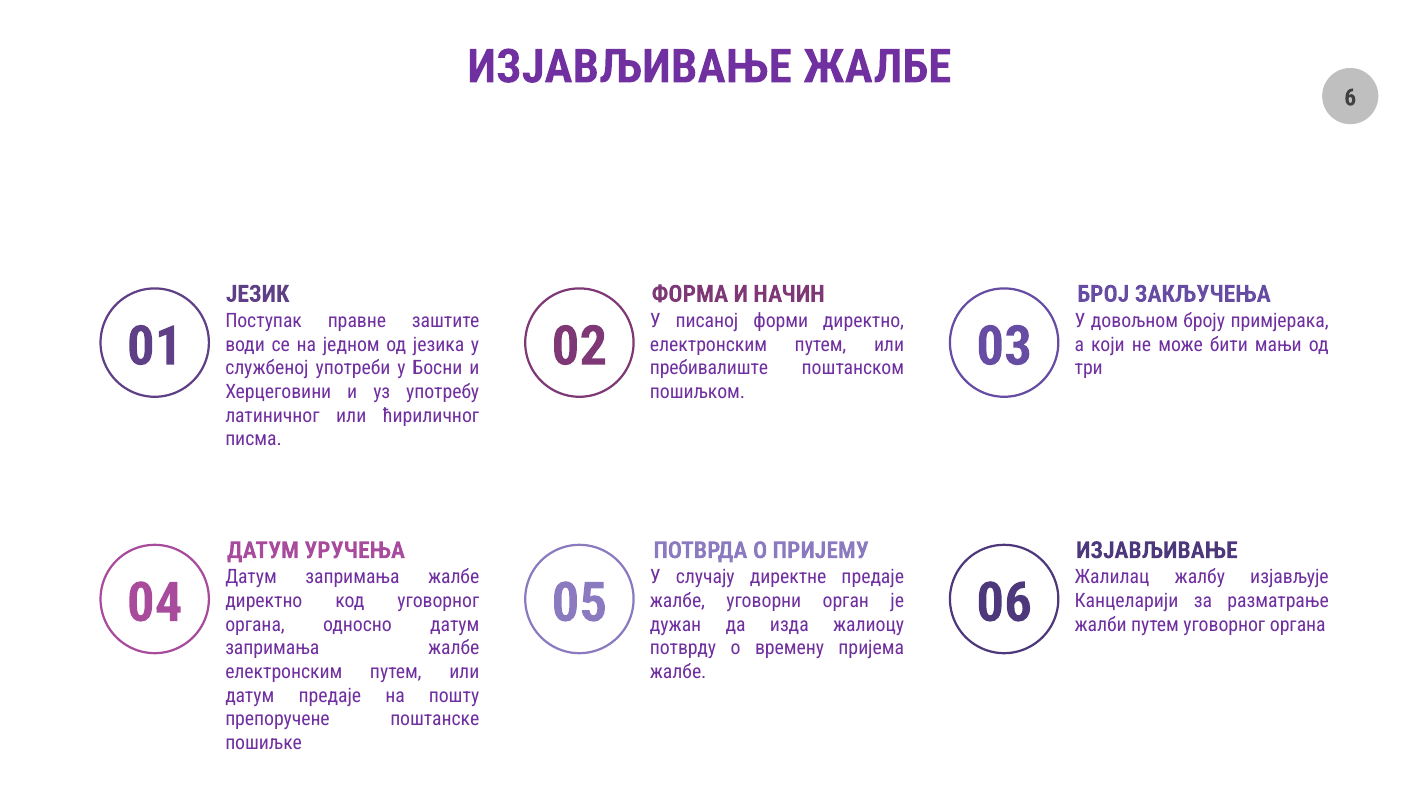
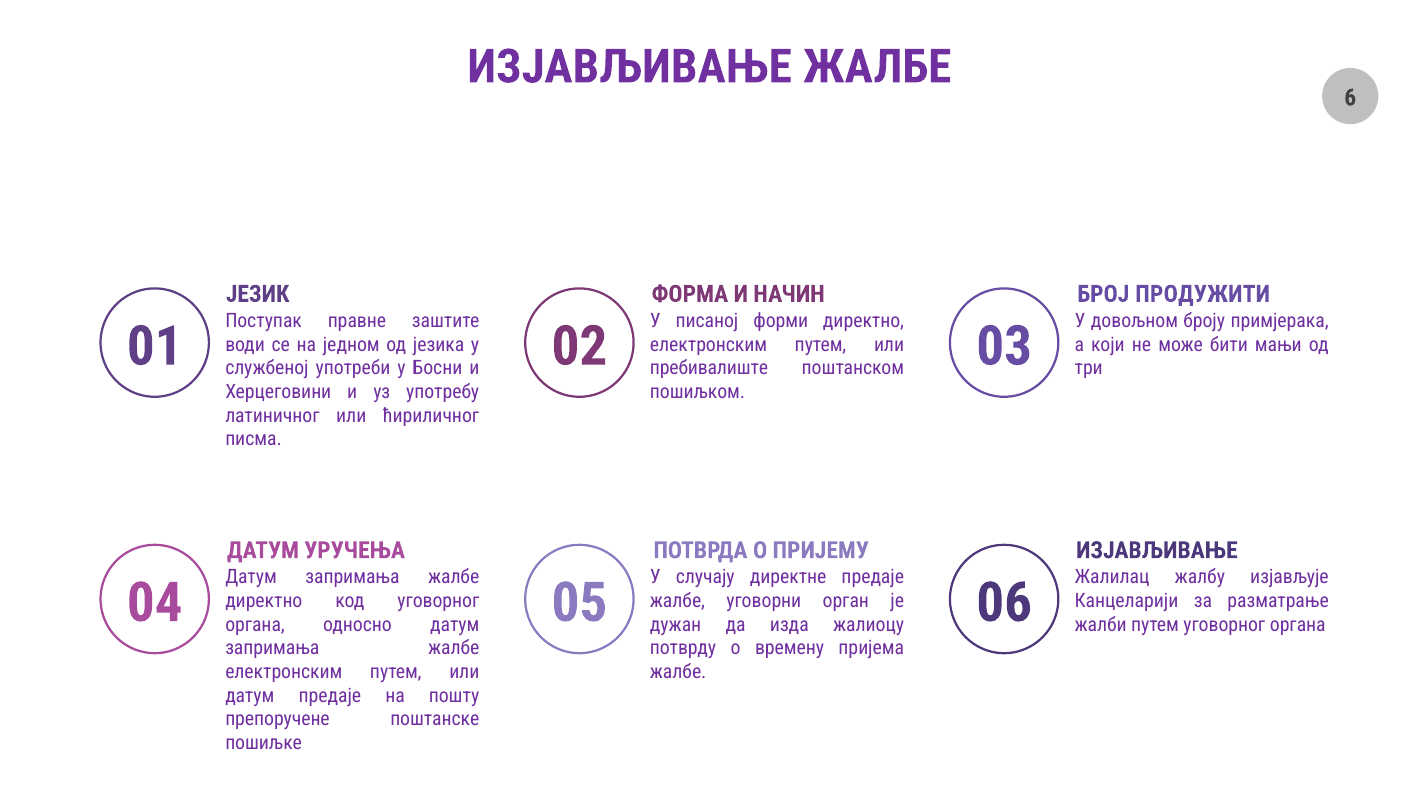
ЗАКЉУЧЕЊА: ЗАКЉУЧЕЊА -> ПРОДУЖИТИ
